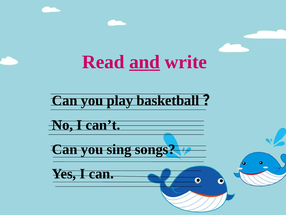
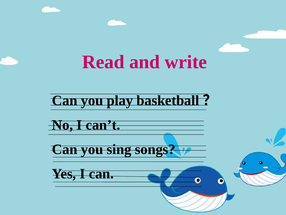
and underline: present -> none
